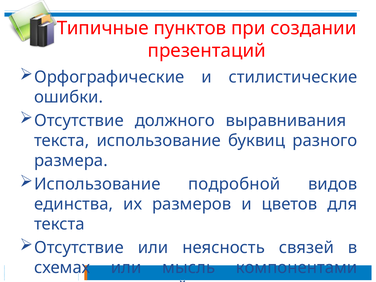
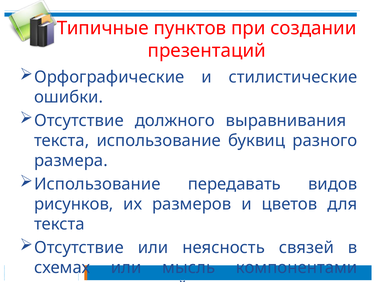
подробной: подробной -> передавать
единства: единства -> рисунков
